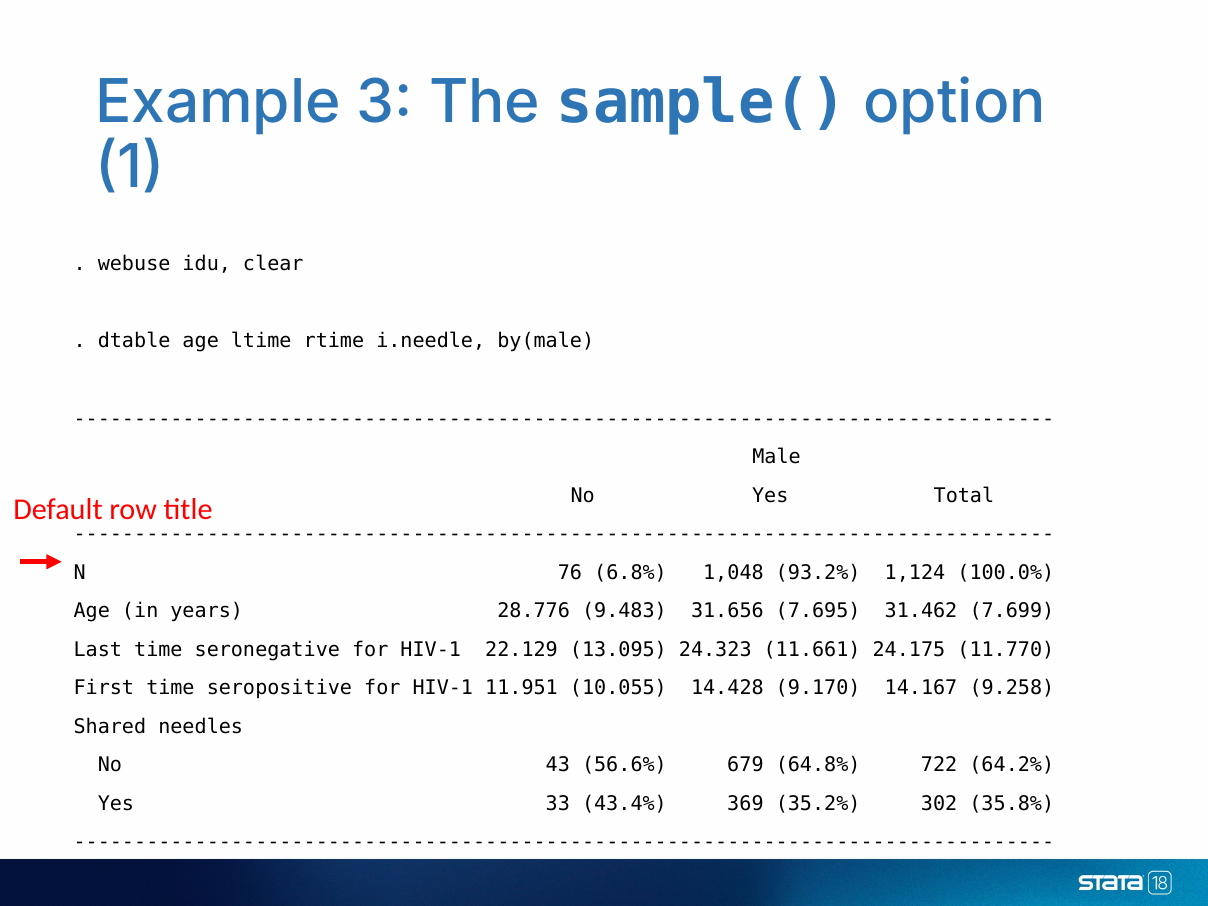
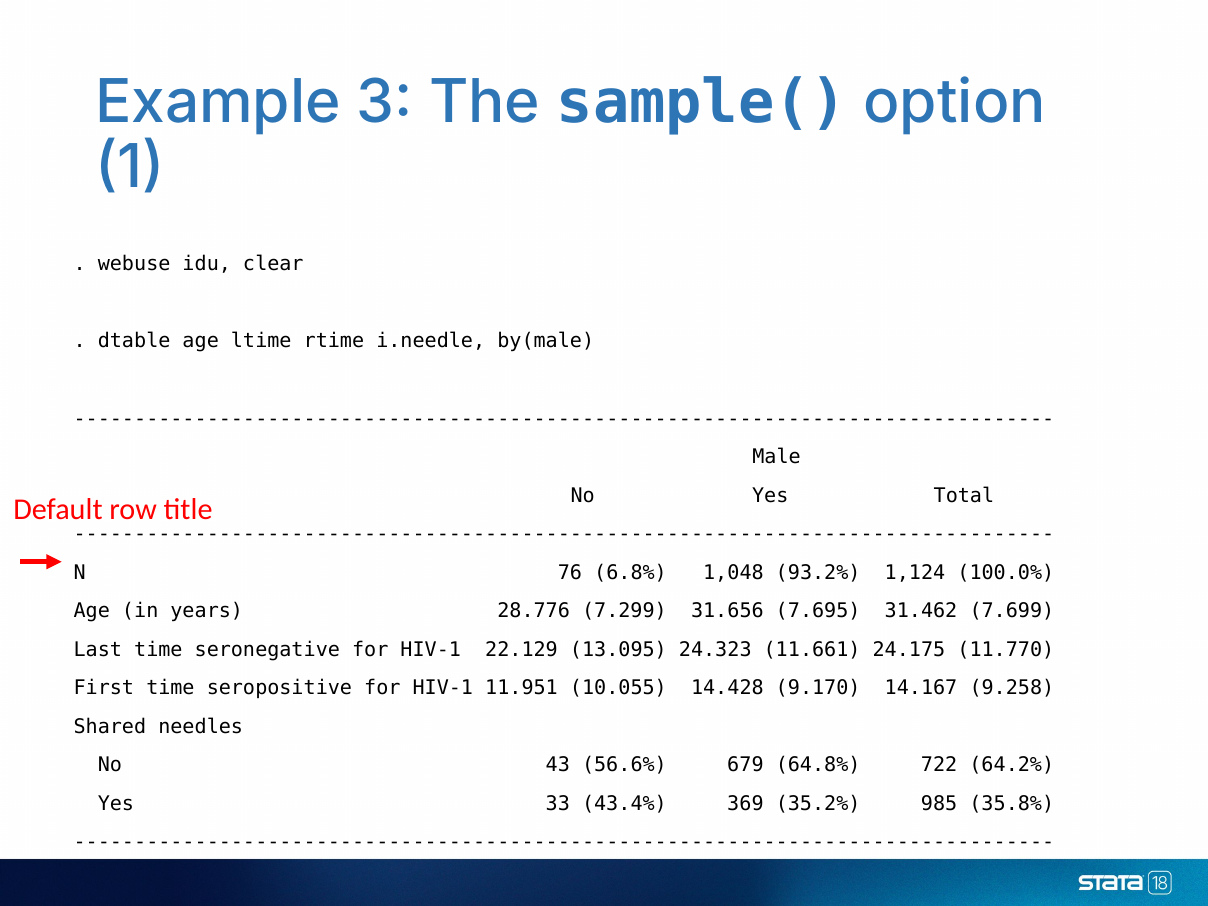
9.483: 9.483 -> 7.299
302: 302 -> 985
